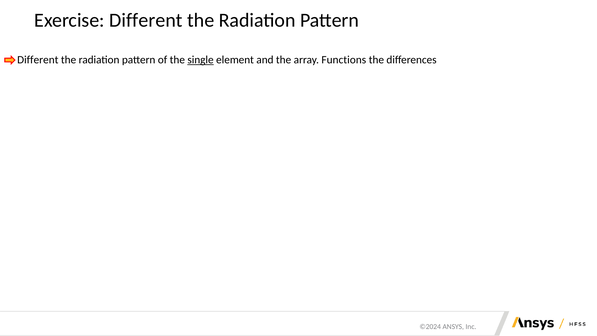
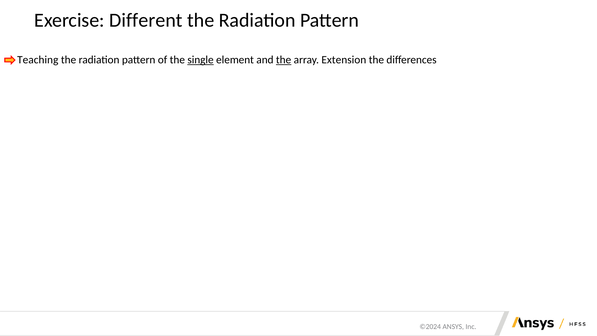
Different at (38, 60): Different -> Teaching
the at (284, 60) underline: none -> present
Functions: Functions -> Extension
